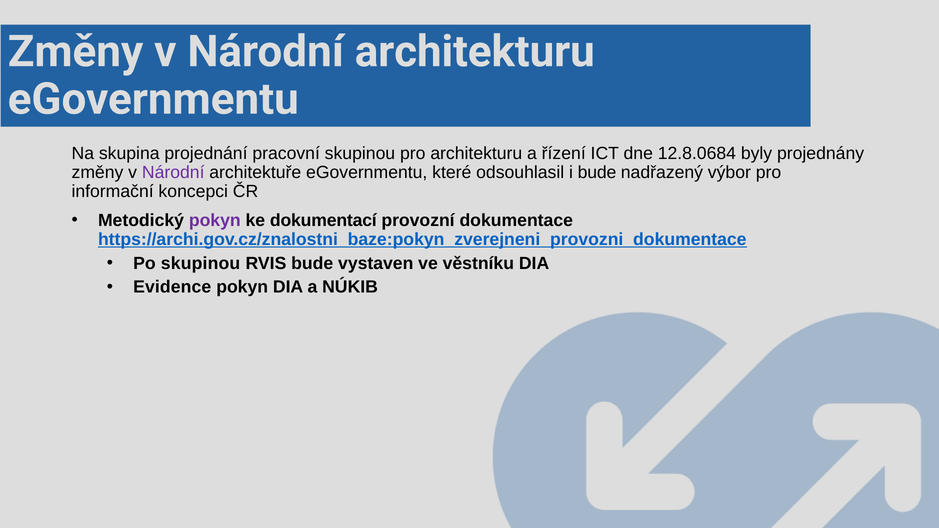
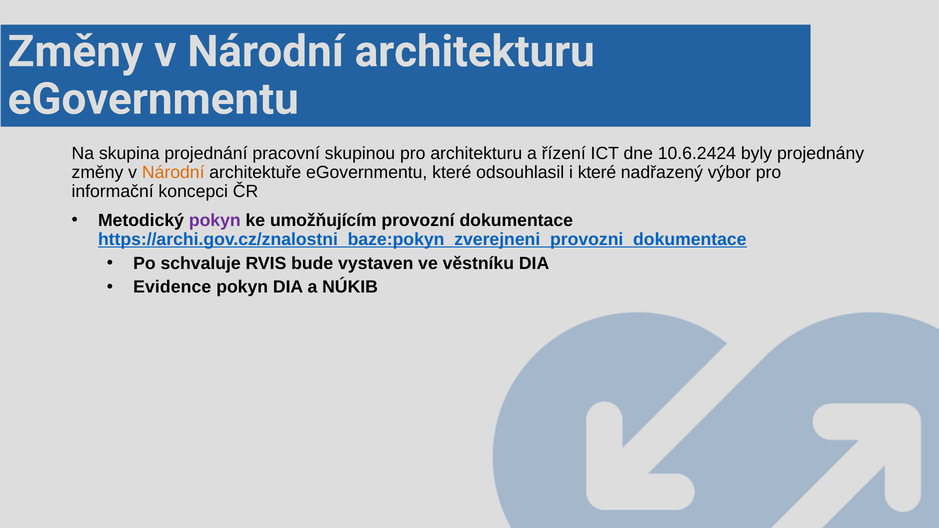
12.8.0684: 12.8.0684 -> 10.6.2424
Národní at (173, 173) colour: purple -> orange
i bude: bude -> které
dokumentací: dokumentací -> umožňujícím
Po skupinou: skupinou -> schvaluje
